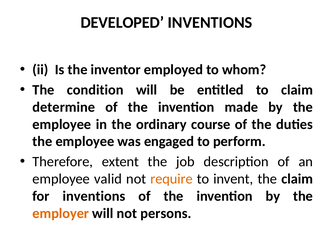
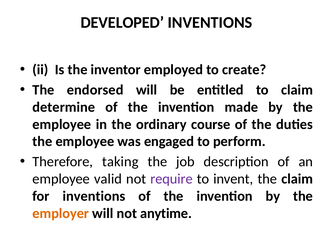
whom: whom -> create
condition: condition -> endorsed
extent: extent -> taking
require colour: orange -> purple
persons: persons -> anytime
